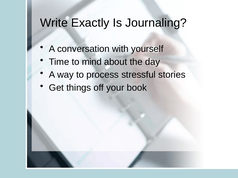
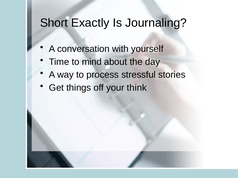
Write: Write -> Short
book: book -> think
